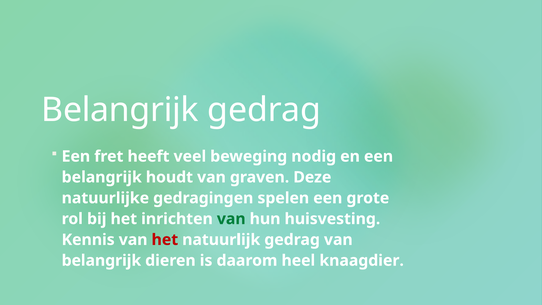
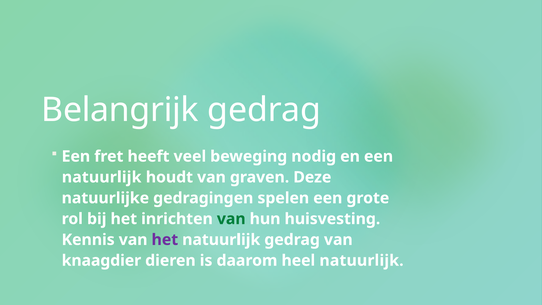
belangrijk at (102, 177): belangrijk -> natuurlijk
het at (165, 240) colour: red -> purple
belangrijk at (101, 260): belangrijk -> knaagdier
heel knaagdier: knaagdier -> natuurlijk
